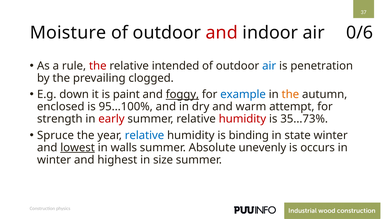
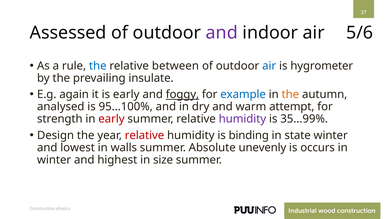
Moisture: Moisture -> Assessed
and at (222, 33) colour: red -> purple
0/6: 0/6 -> 5/6
the at (98, 66) colour: red -> blue
intended: intended -> between
penetration: penetration -> hygrometer
clogged: clogged -> insulate
down: down -> again
is paint: paint -> early
enclosed: enclosed -> analysed
humidity at (242, 119) colour: red -> purple
35...73%: 35...73% -> 35...99%
Spruce: Spruce -> Design
relative at (145, 136) colour: blue -> red
lowest underline: present -> none
